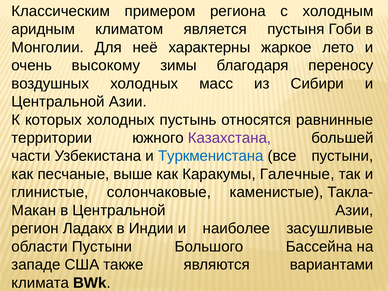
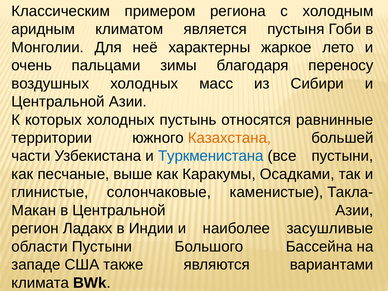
высокому: высокому -> пальцами
Казахстана colour: purple -> orange
Галечные: Галечные -> Осадками
